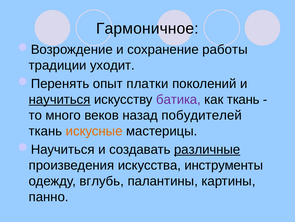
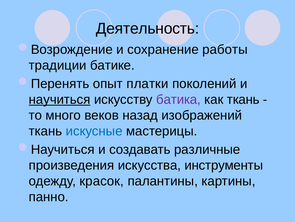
Гармоничное: Гармоничное -> Деятельность
уходит: уходит -> батике
побудителей: побудителей -> изображений
искусные colour: orange -> blue
различные underline: present -> none
вглубь: вглубь -> красок
